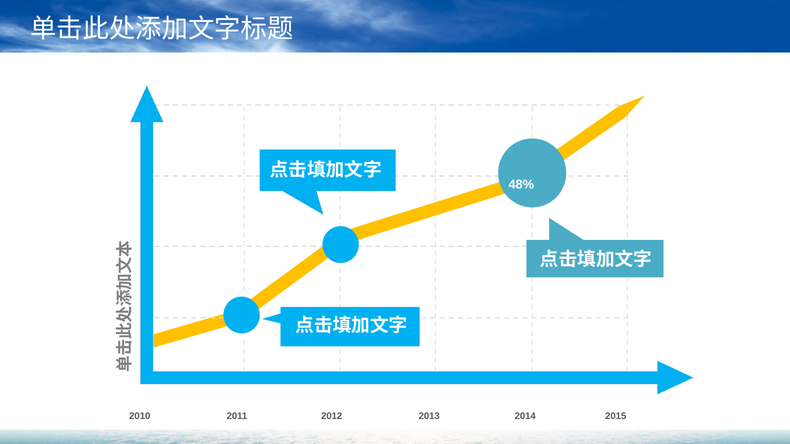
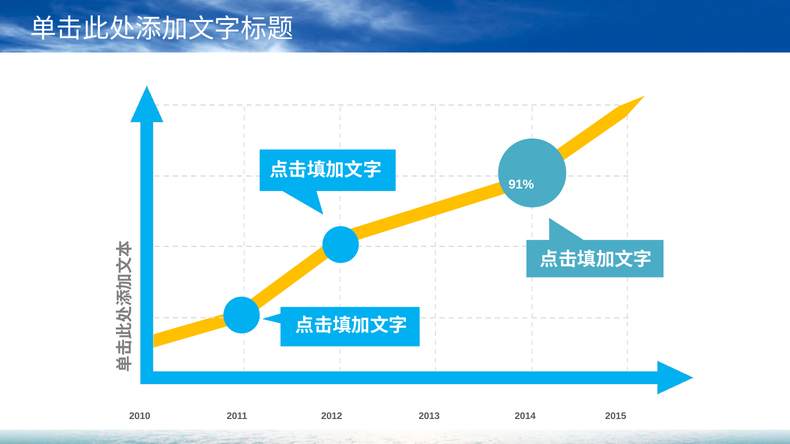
48%: 48% -> 91%
